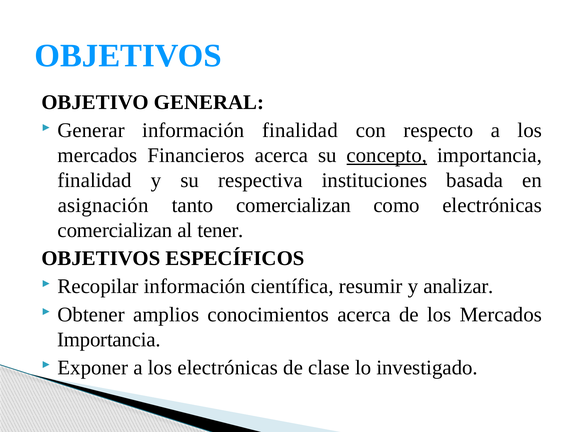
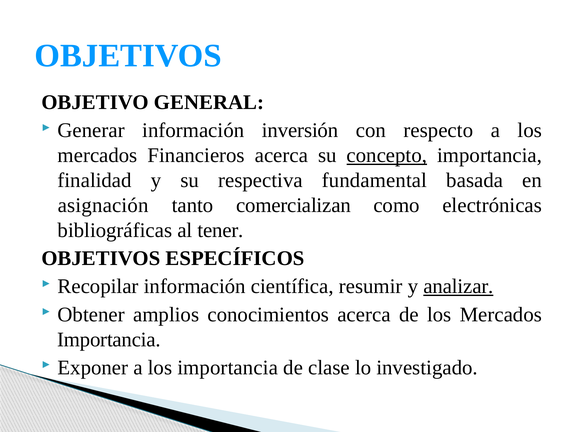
información finalidad: finalidad -> inversión
instituciones: instituciones -> fundamental
comercializan at (115, 231): comercializan -> bibliográficas
analizar underline: none -> present
los electrónicas: electrónicas -> importancia
